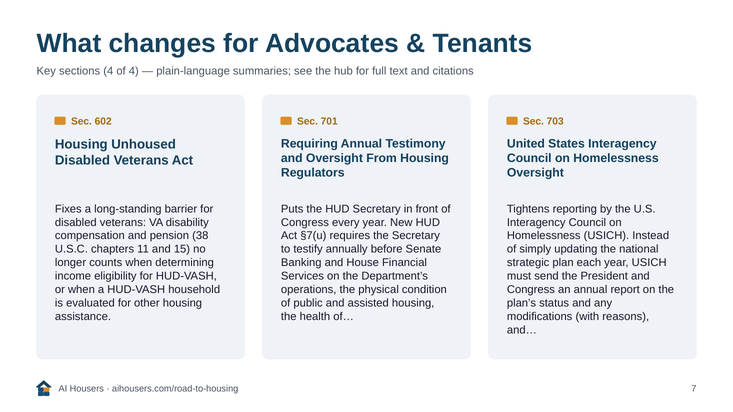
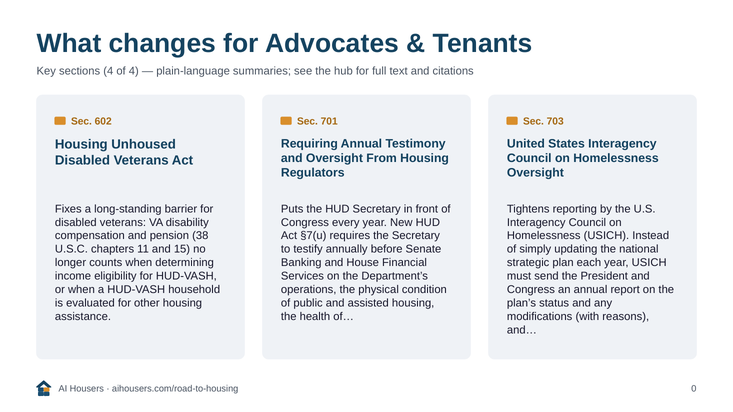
7: 7 -> 0
